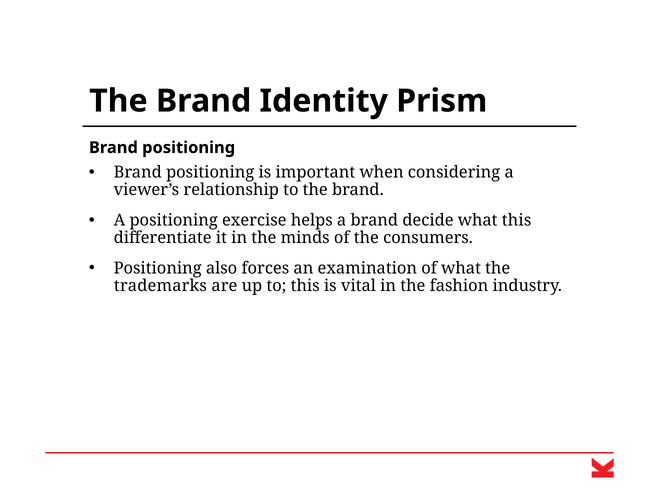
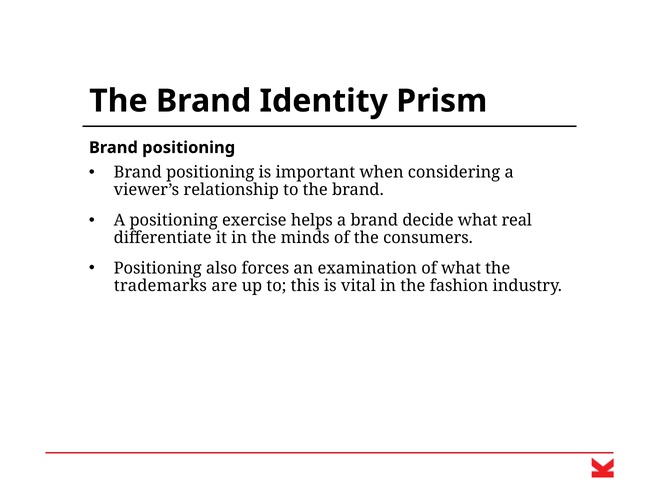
what this: this -> real
